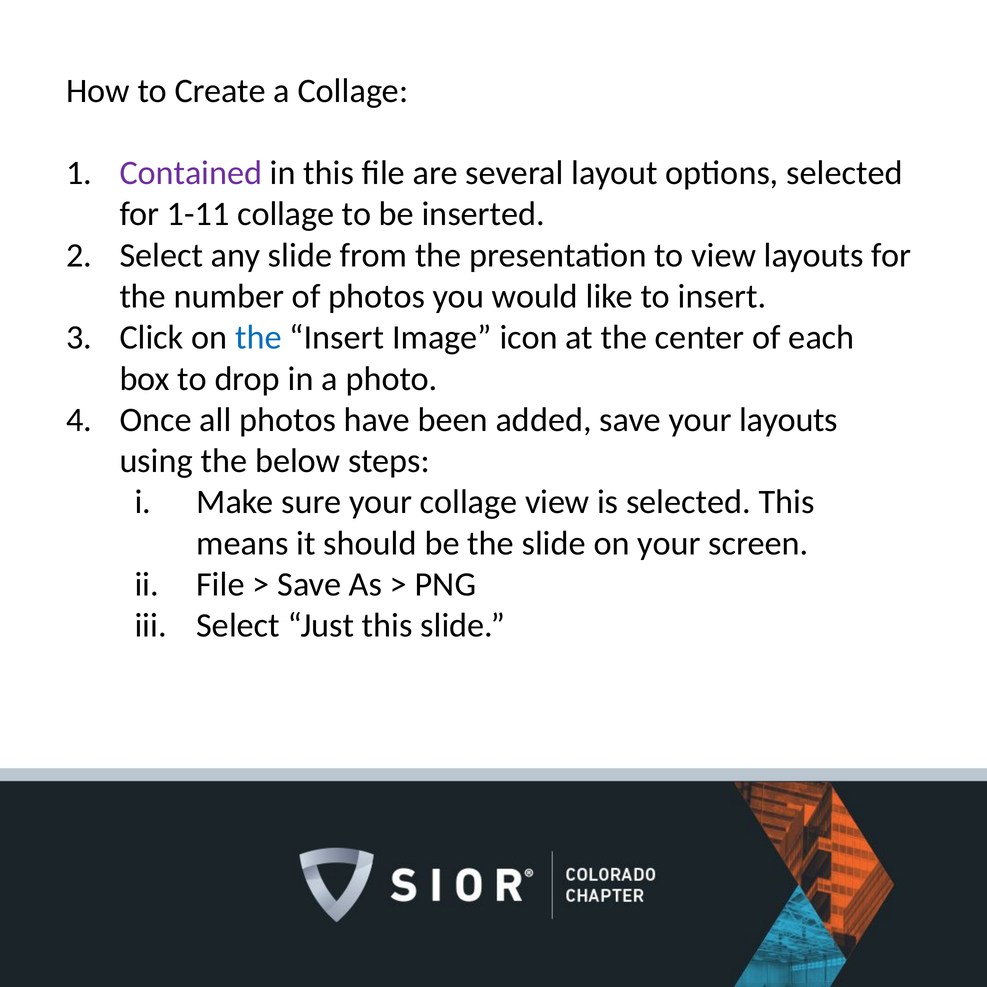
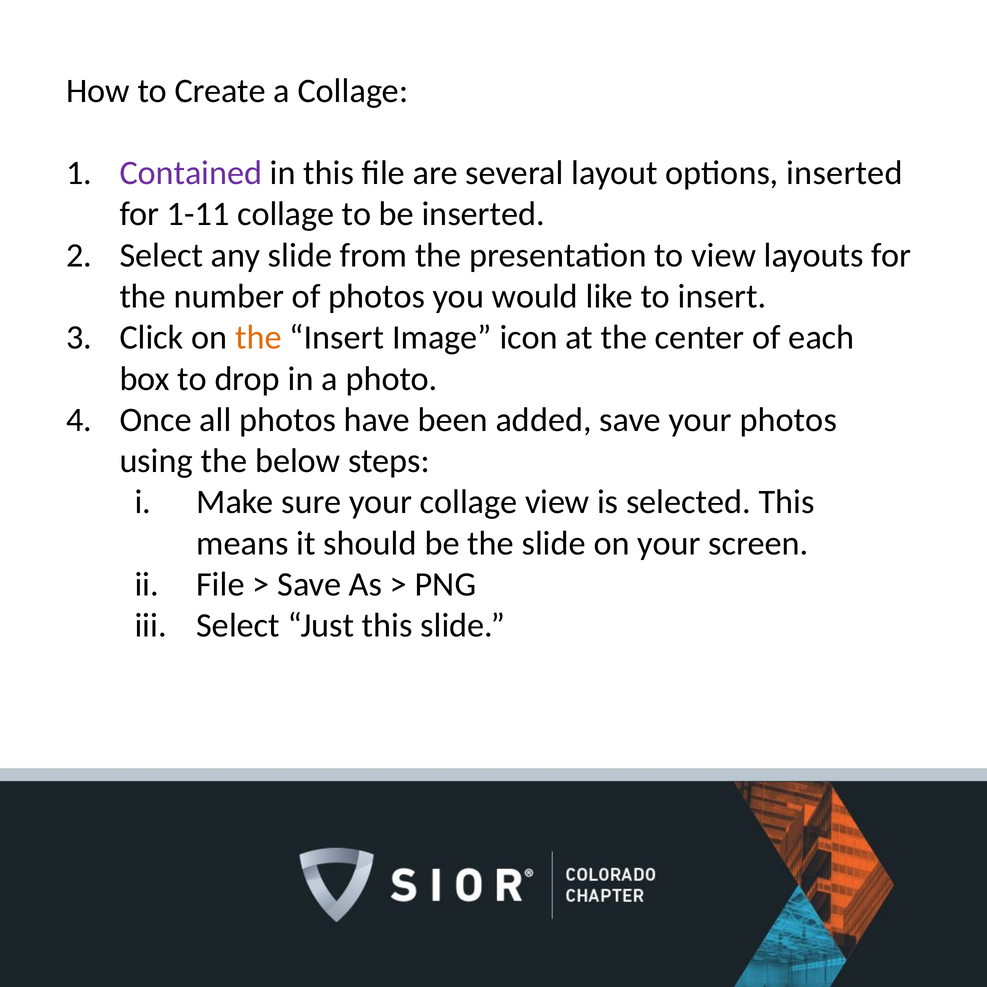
options selected: selected -> inserted
the at (258, 338) colour: blue -> orange
your layouts: layouts -> photos
